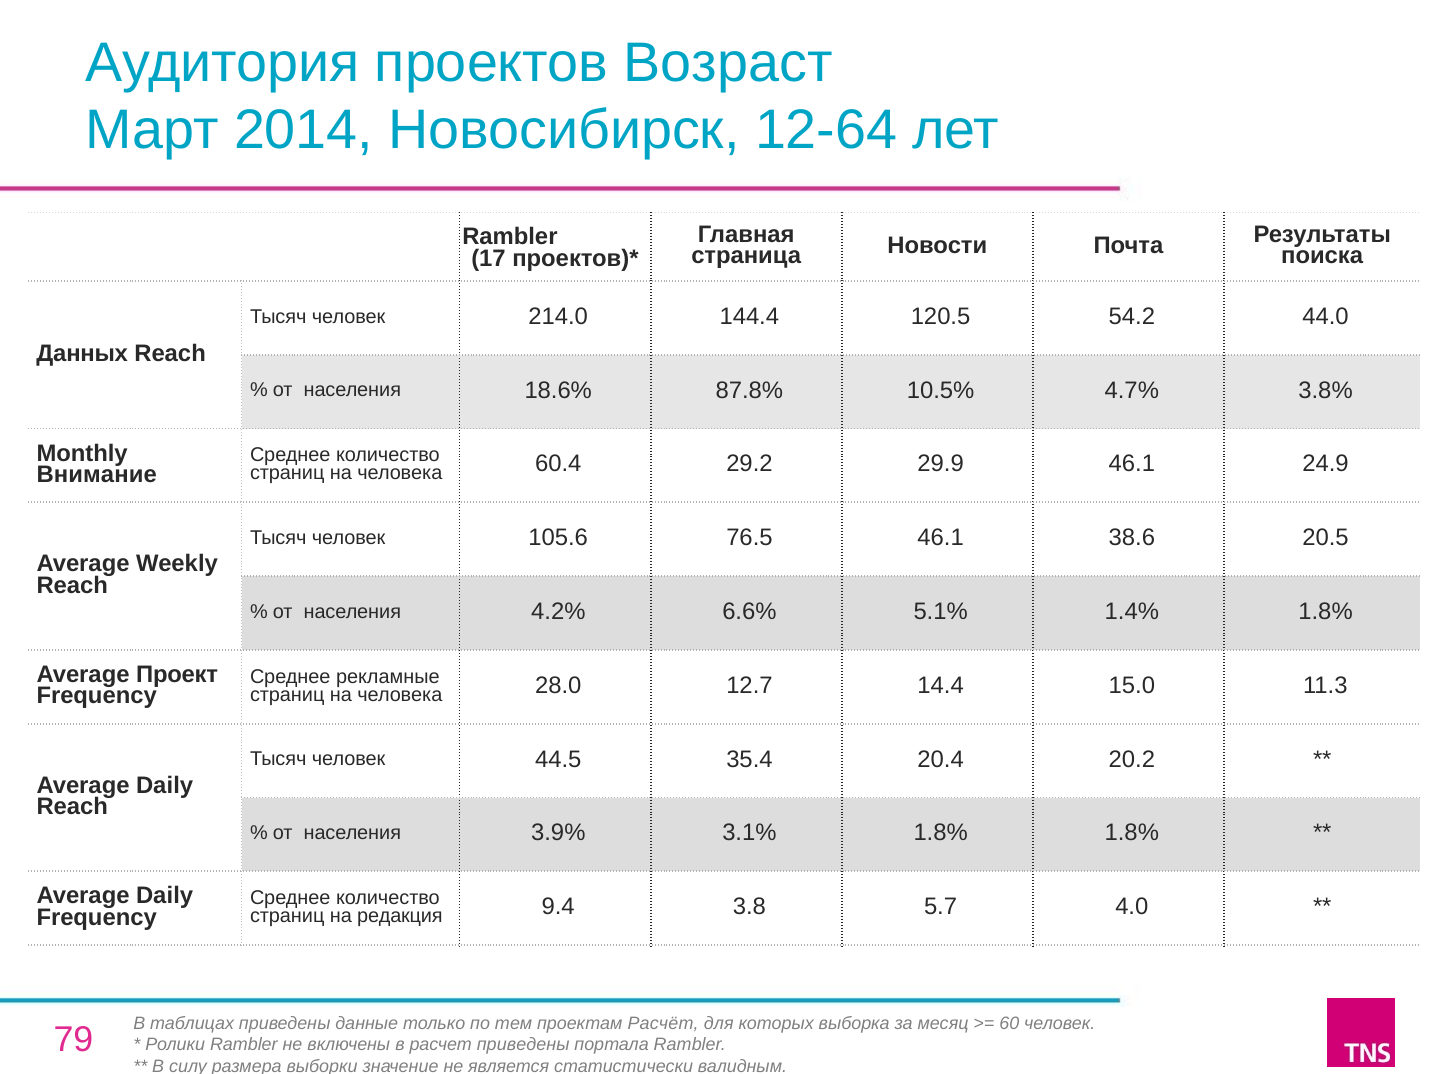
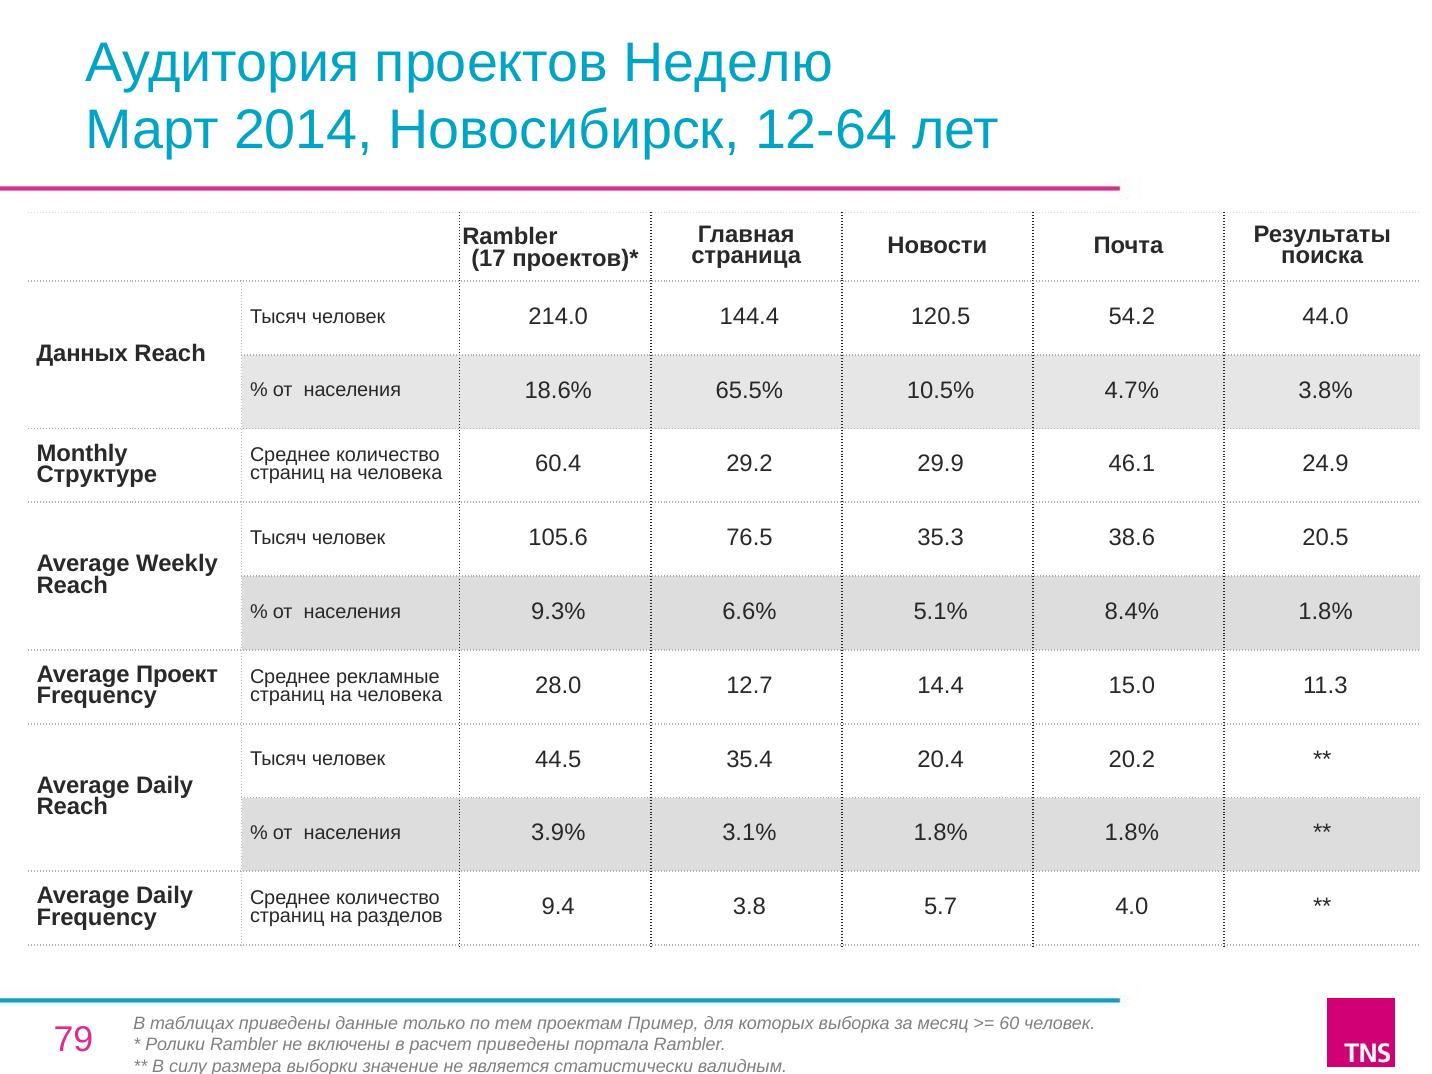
Возраст: Возраст -> Неделю
87.8%: 87.8% -> 65.5%
Внимание: Внимание -> Структуре
76.5 46.1: 46.1 -> 35.3
4.2%: 4.2% -> 9.3%
1.4%: 1.4% -> 8.4%
редакция: редакция -> разделов
Расчёт: Расчёт -> Пример
